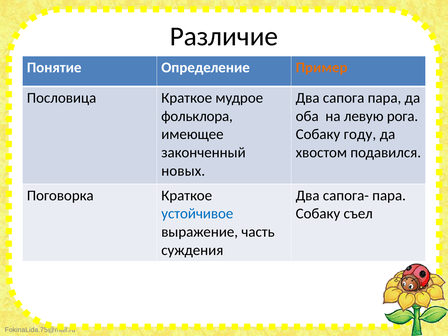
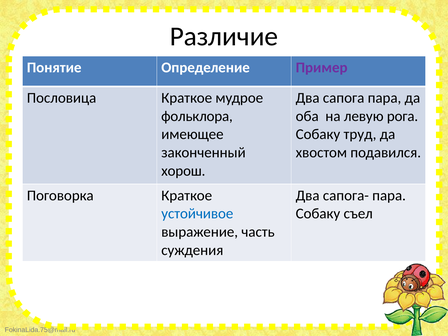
Пример colour: orange -> purple
году: году -> труд
новых: новых -> хорош
